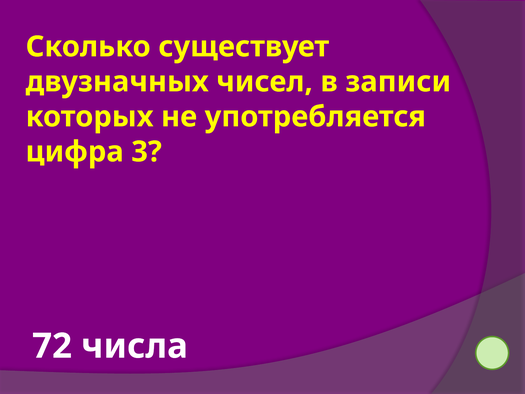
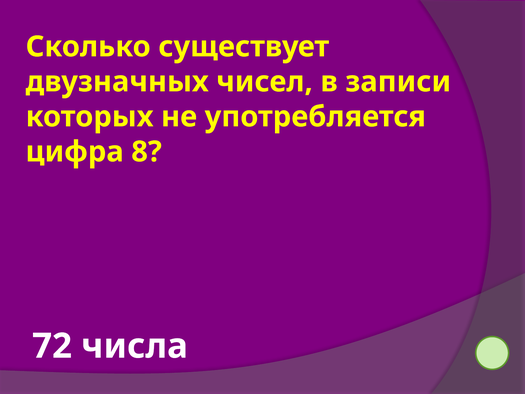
3: 3 -> 8
